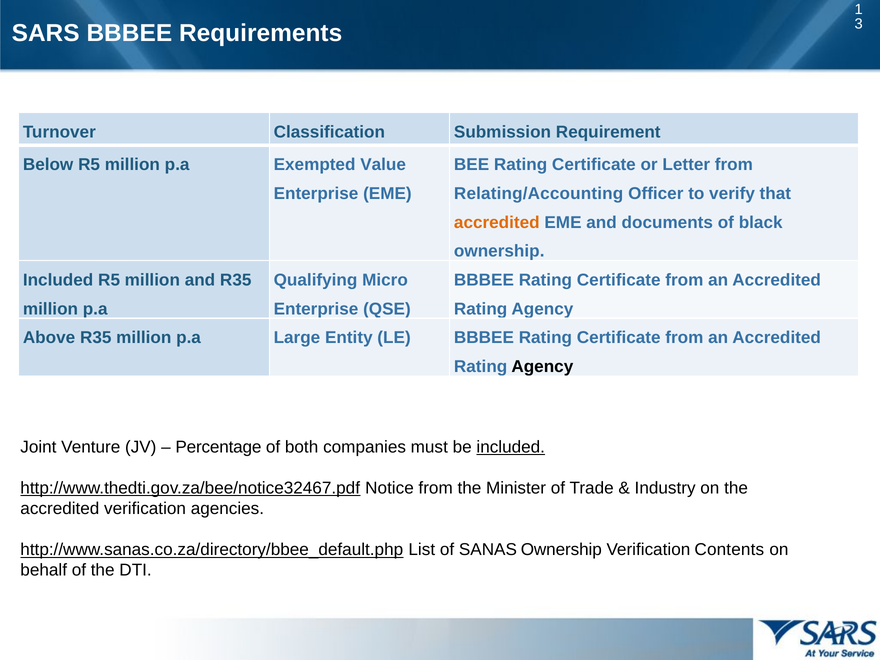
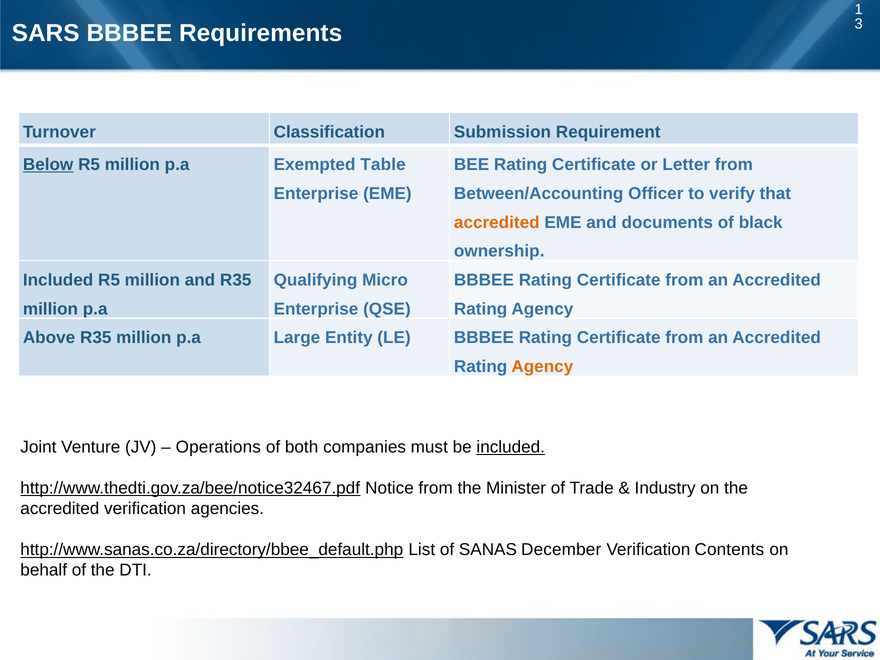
Below underline: none -> present
Value: Value -> Table
Relating/Accounting: Relating/Accounting -> Between/Accounting
Agency at (542, 367) colour: black -> orange
Percentage: Percentage -> Operations
SANAS Ownership: Ownership -> December
